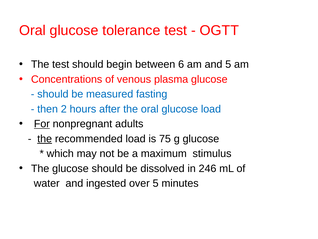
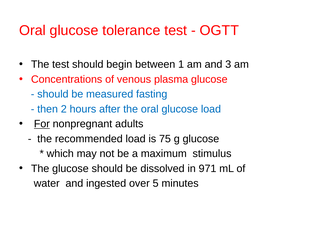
6: 6 -> 1
and 5: 5 -> 3
the at (45, 139) underline: present -> none
246: 246 -> 971
